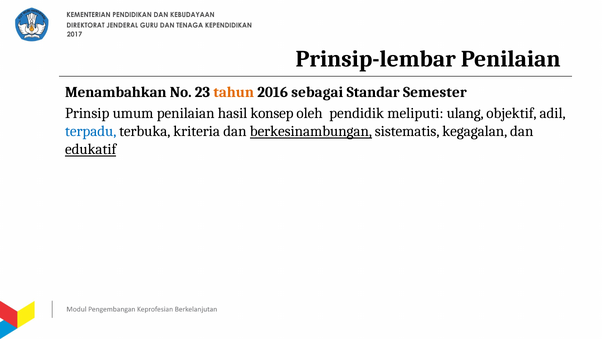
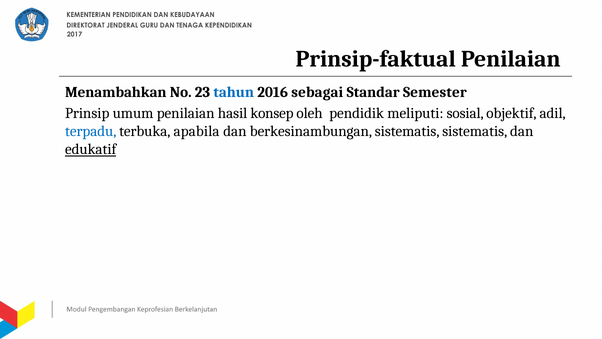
Prinsip-lembar: Prinsip-lembar -> Prinsip-faktual
tahun colour: orange -> blue
ulang: ulang -> sosial
kriteria: kriteria -> apabila
berkesinambungan underline: present -> none
sistematis kegagalan: kegagalan -> sistematis
